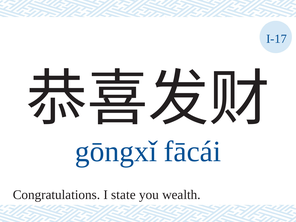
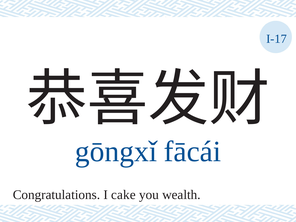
state: state -> cake
